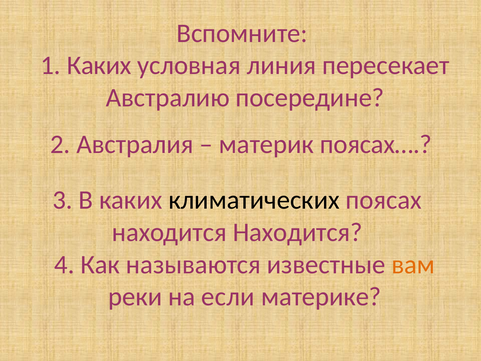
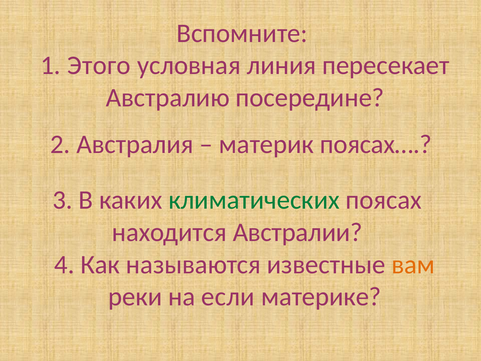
1 Каких: Каких -> Этого
климатических colour: black -> green
находится Находится: Находится -> Австралии
